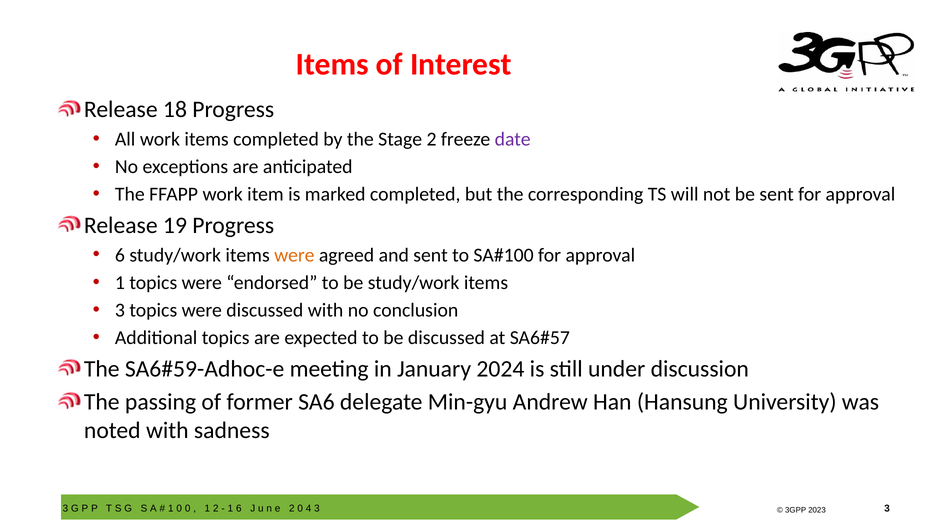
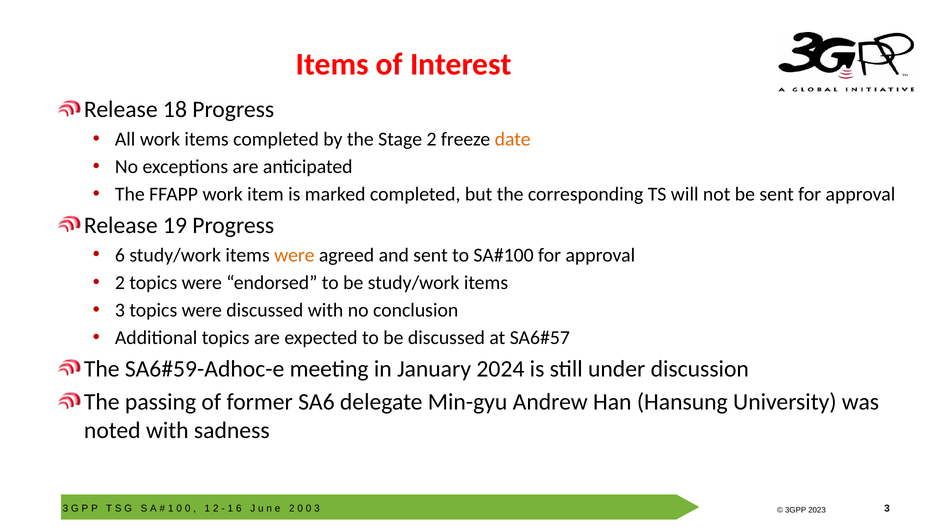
date colour: purple -> orange
1 at (120, 283): 1 -> 2
4 at (309, 509): 4 -> 0
